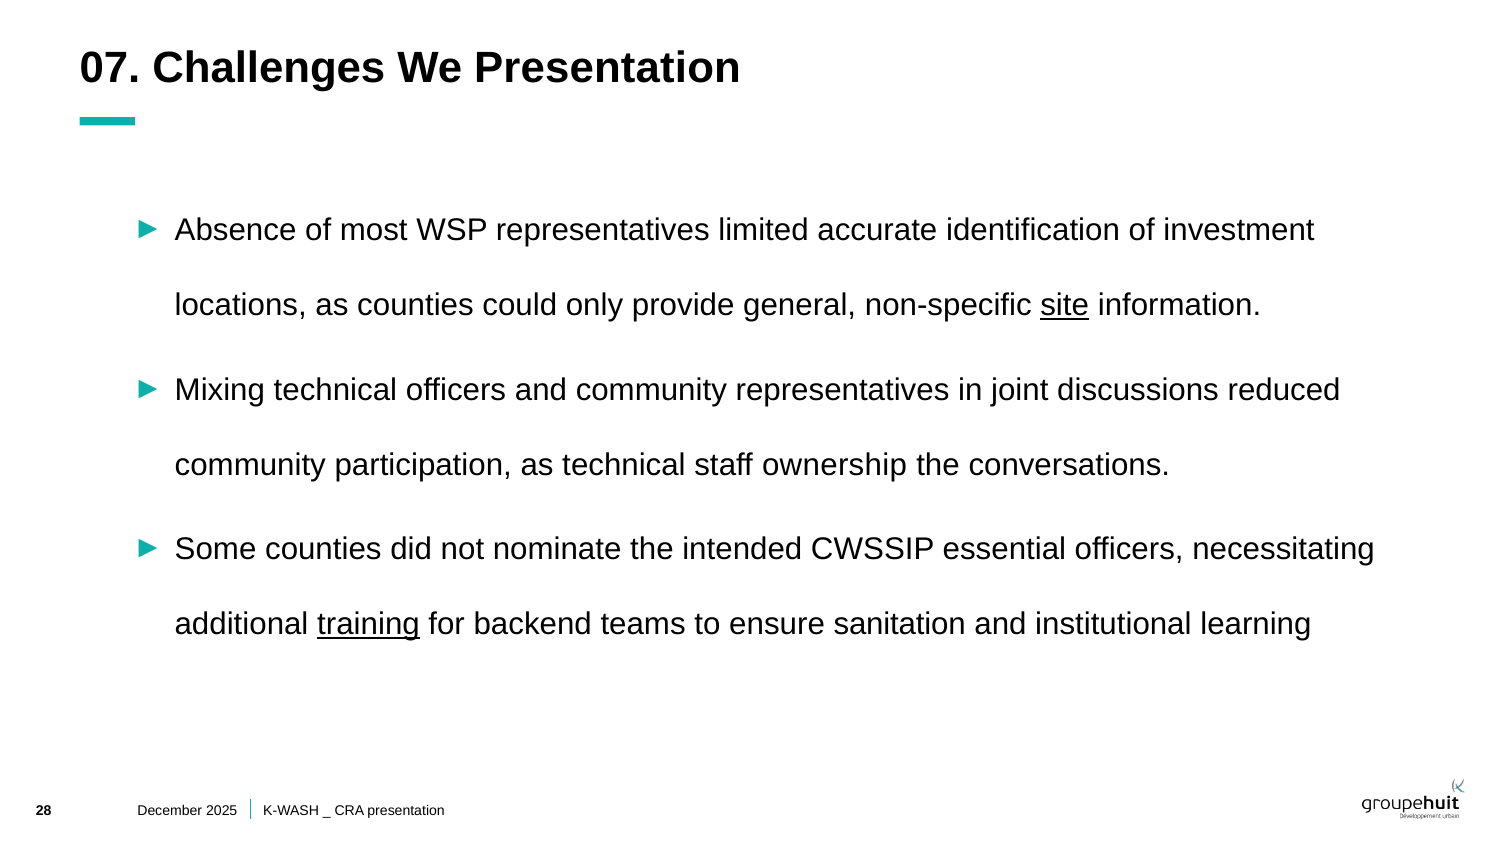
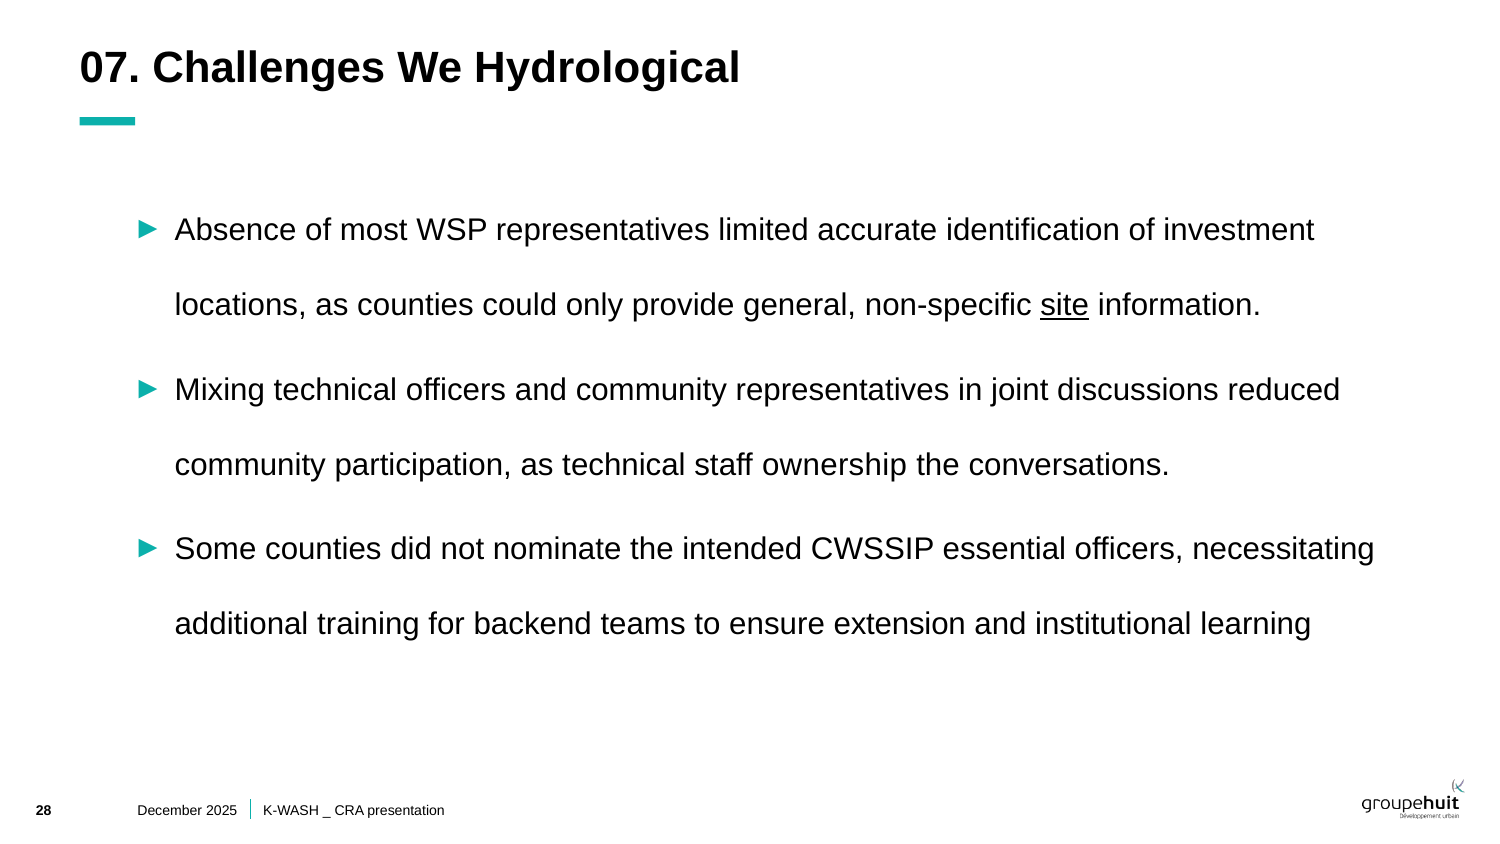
We Presentation: Presentation -> Hydrological
training underline: present -> none
sanitation: sanitation -> extension
